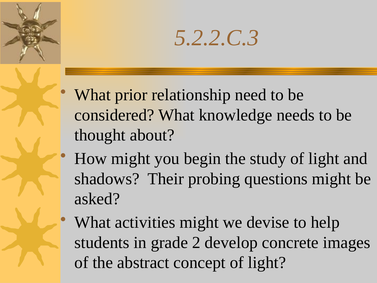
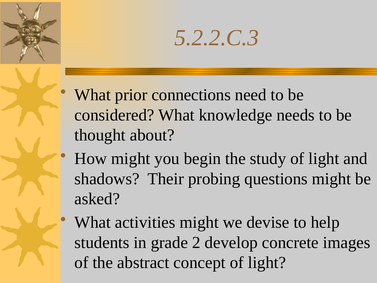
relationship: relationship -> connections
